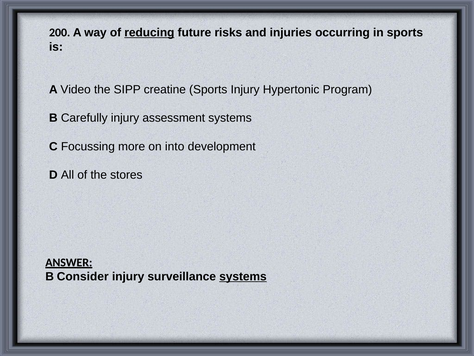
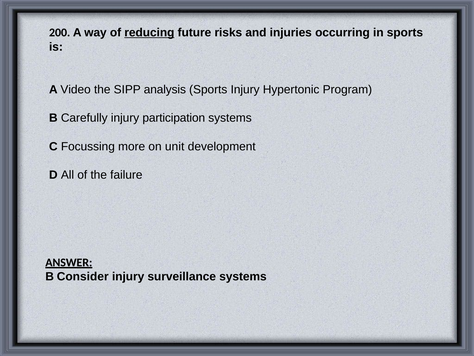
creatine: creatine -> analysis
assessment: assessment -> participation
into: into -> unit
stores: stores -> failure
systems at (243, 276) underline: present -> none
